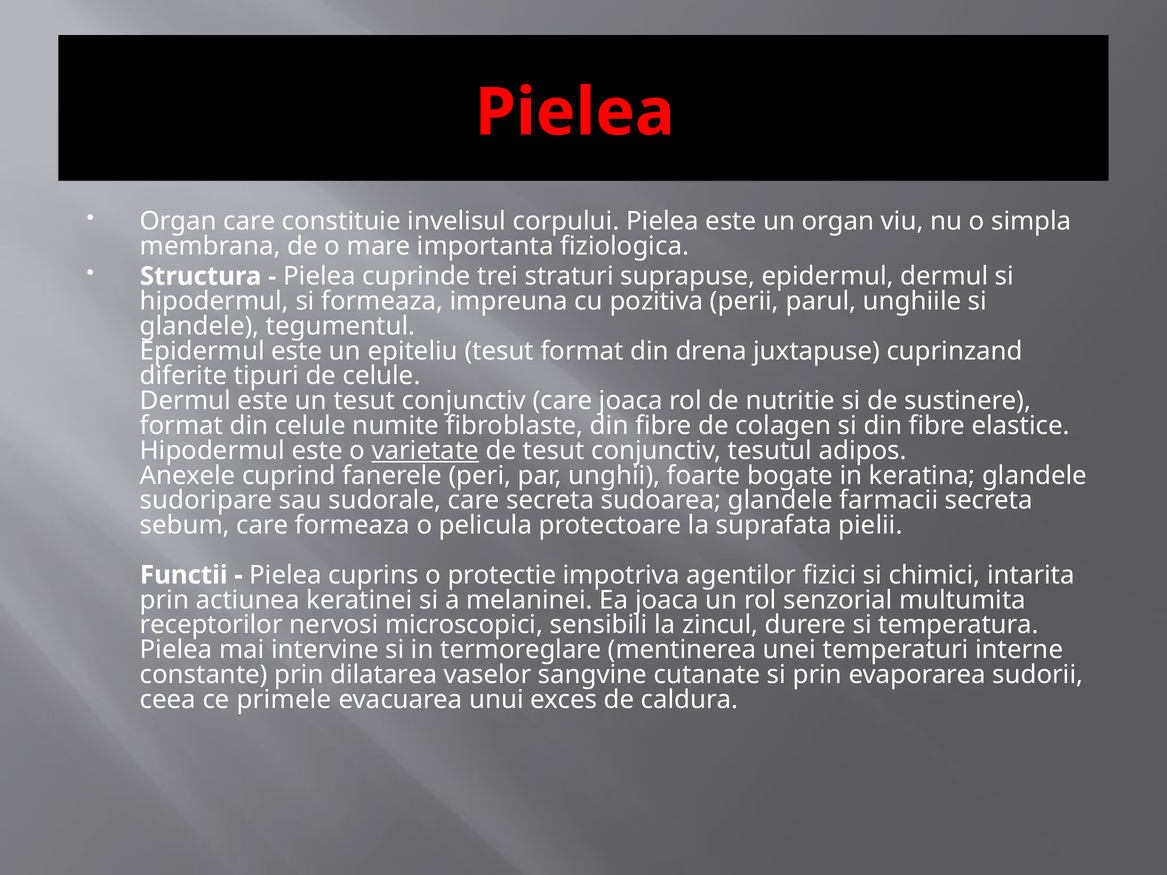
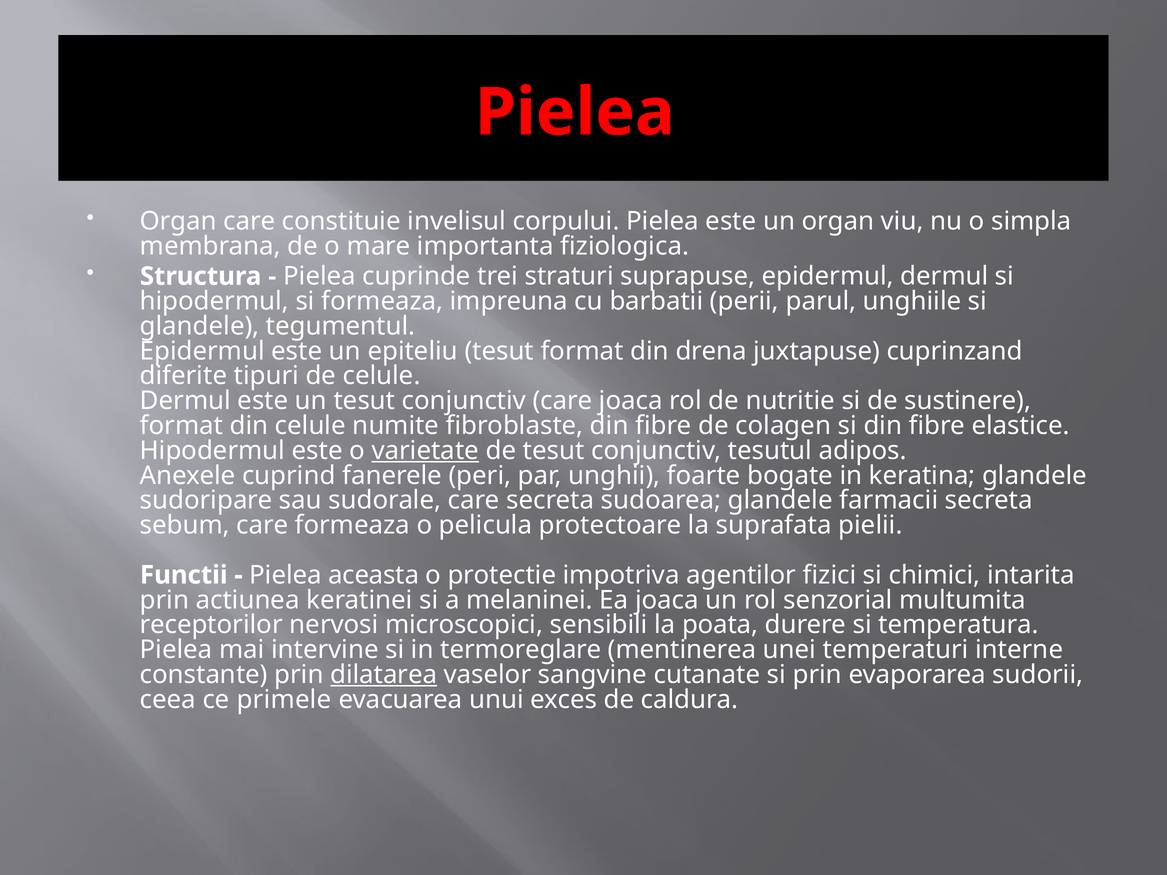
pozitiva: pozitiva -> barbatii
cuprins: cuprins -> aceasta
zincul: zincul -> poata
dilatarea underline: none -> present
